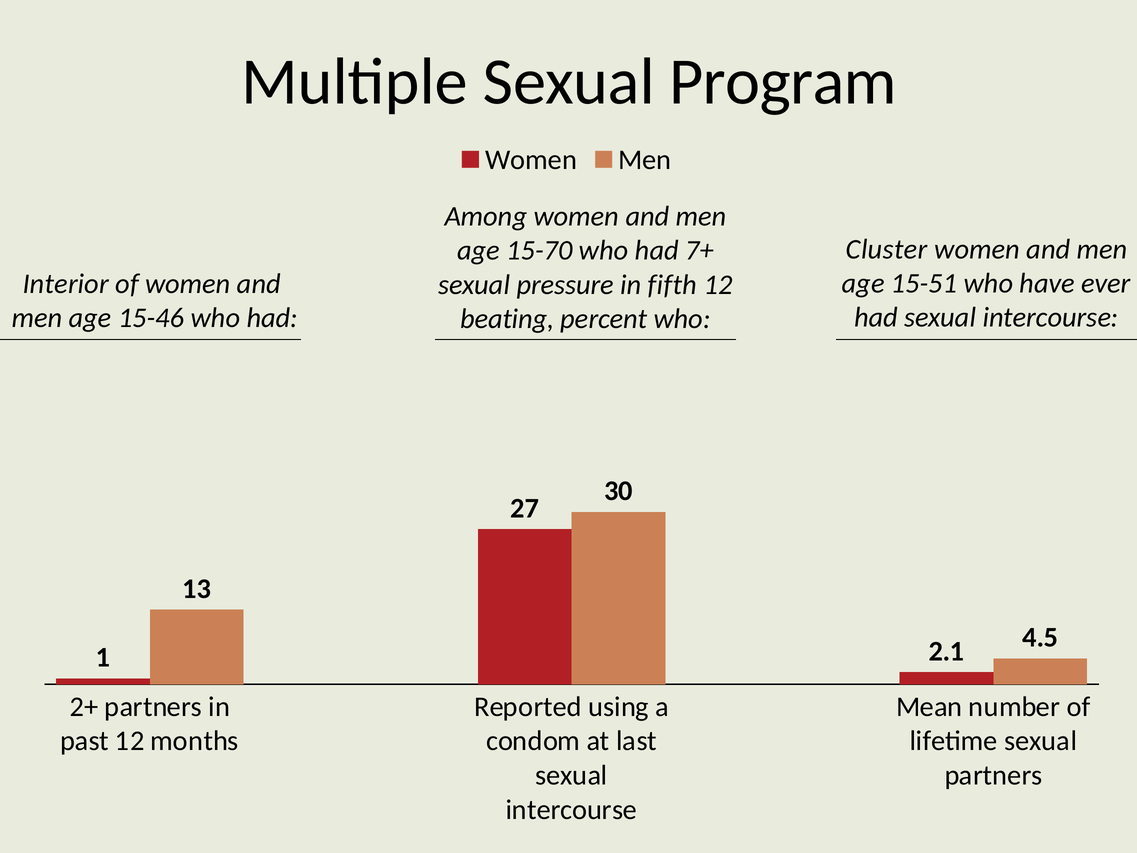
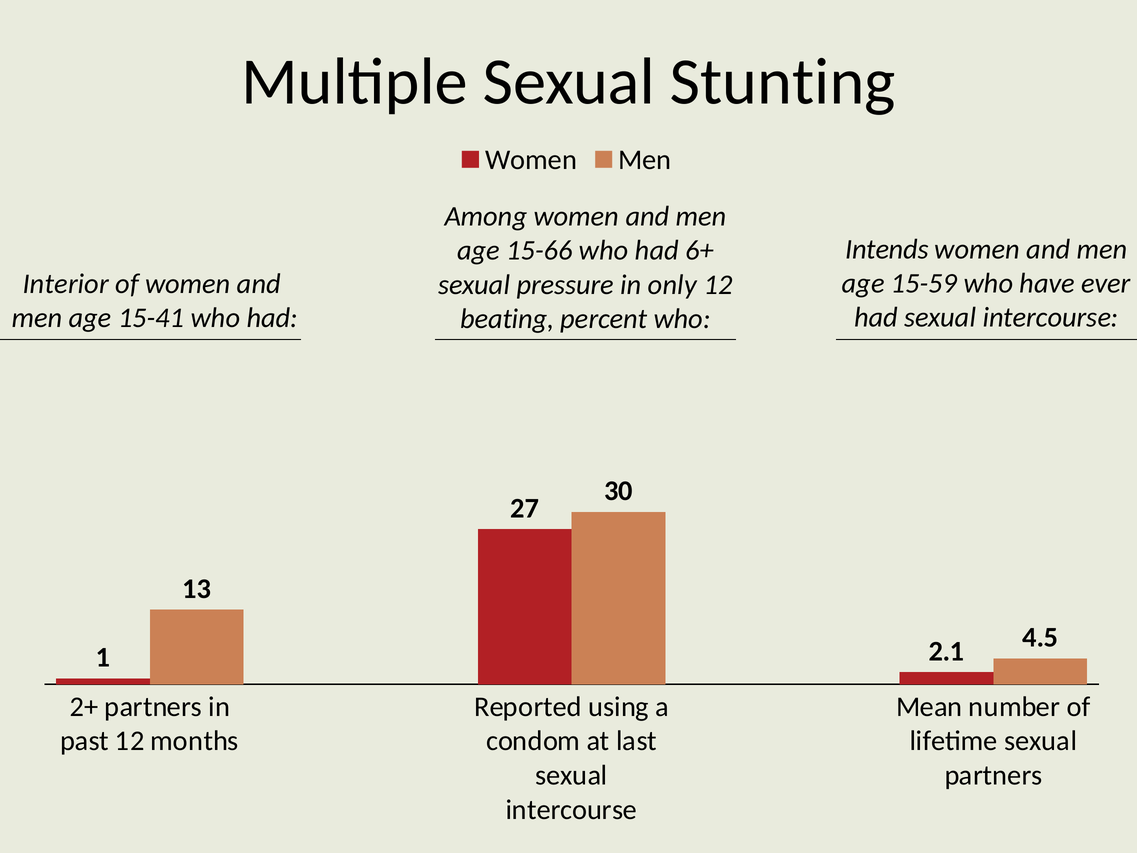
Program: Program -> Stunting
Cluster: Cluster -> Intends
15-70: 15-70 -> 15-66
7+: 7+ -> 6+
15-51: 15-51 -> 15-59
fifth: fifth -> only
15-46: 15-46 -> 15-41
